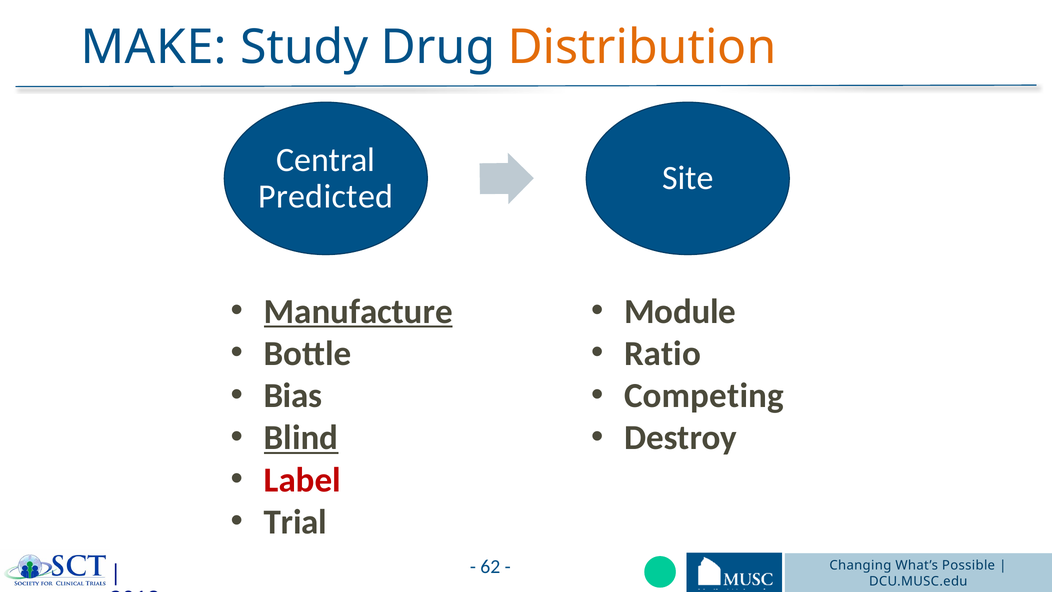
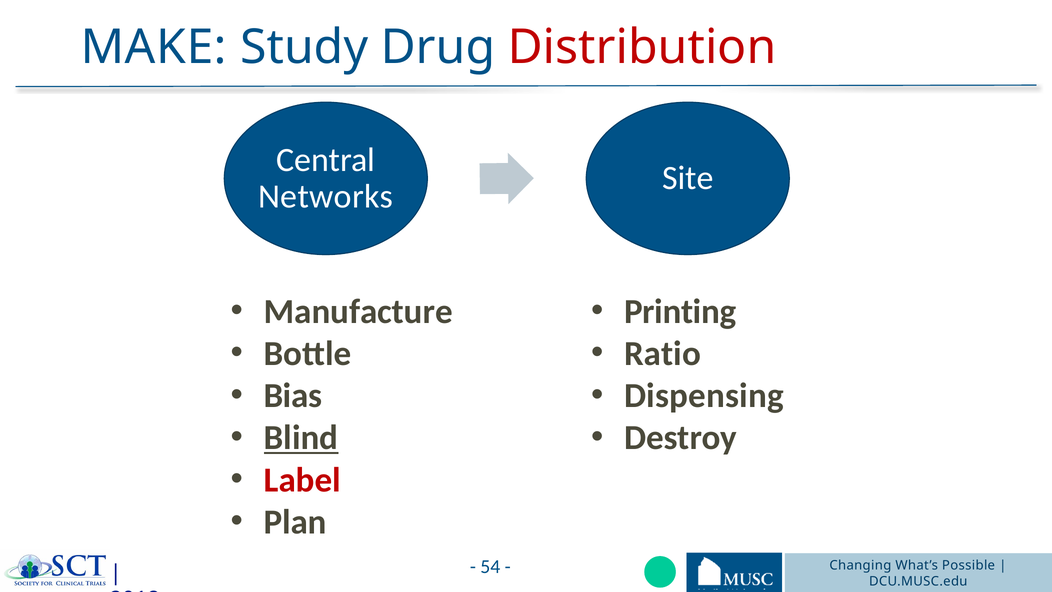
Distribution colour: orange -> red
Predicted: Predicted -> Networks
Manufacture underline: present -> none
Module: Module -> Printing
Competing: Competing -> Dispensing
Trial: Trial -> Plan
62: 62 -> 54
